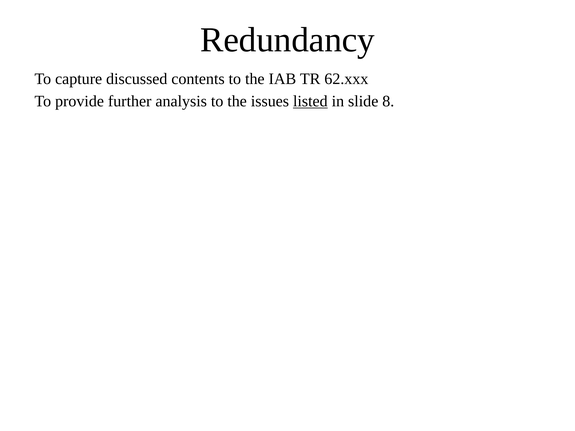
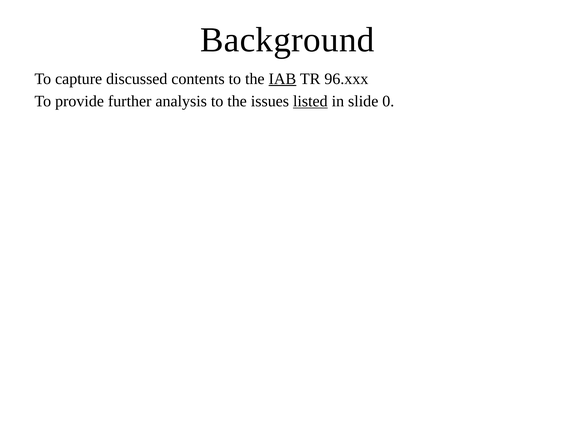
Redundancy: Redundancy -> Background
IAB underline: none -> present
62.xxx: 62.xxx -> 96.xxx
8: 8 -> 0
